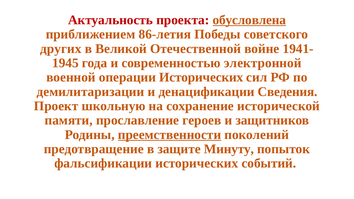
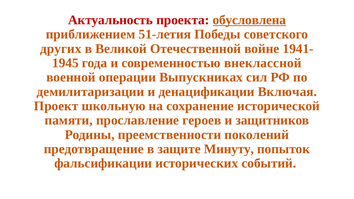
86-летия: 86-летия -> 51-летия
электронной: электронной -> внеклассной
операции Исторических: Исторических -> Выпускниках
Сведения: Сведения -> Включая
преемственности underline: present -> none
